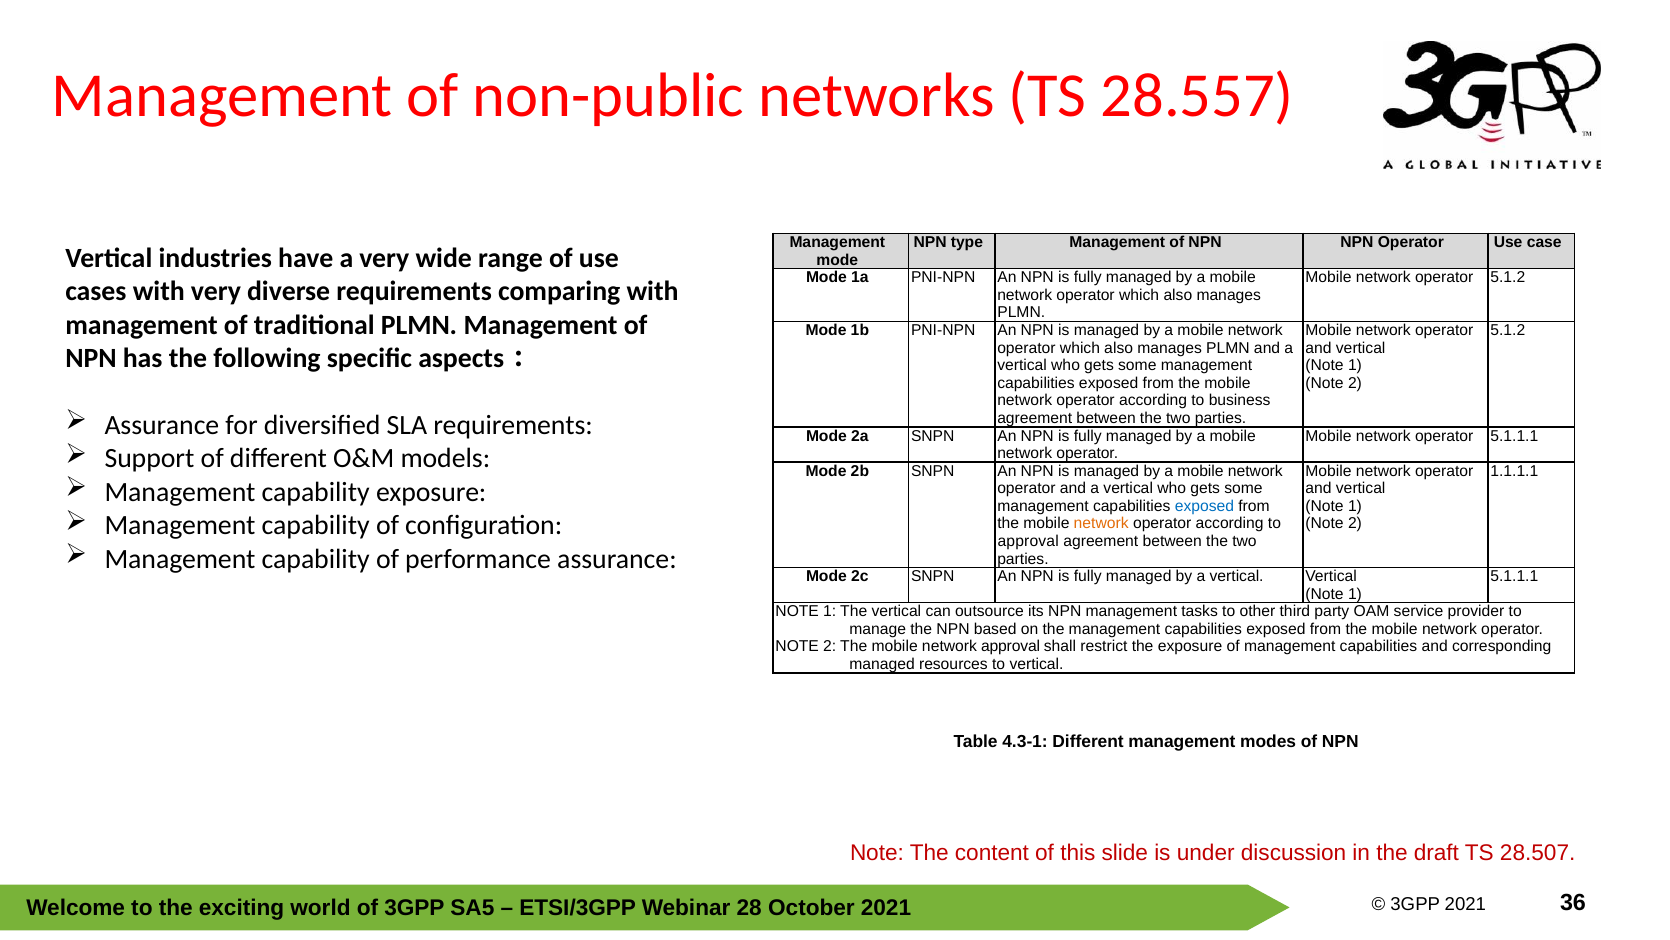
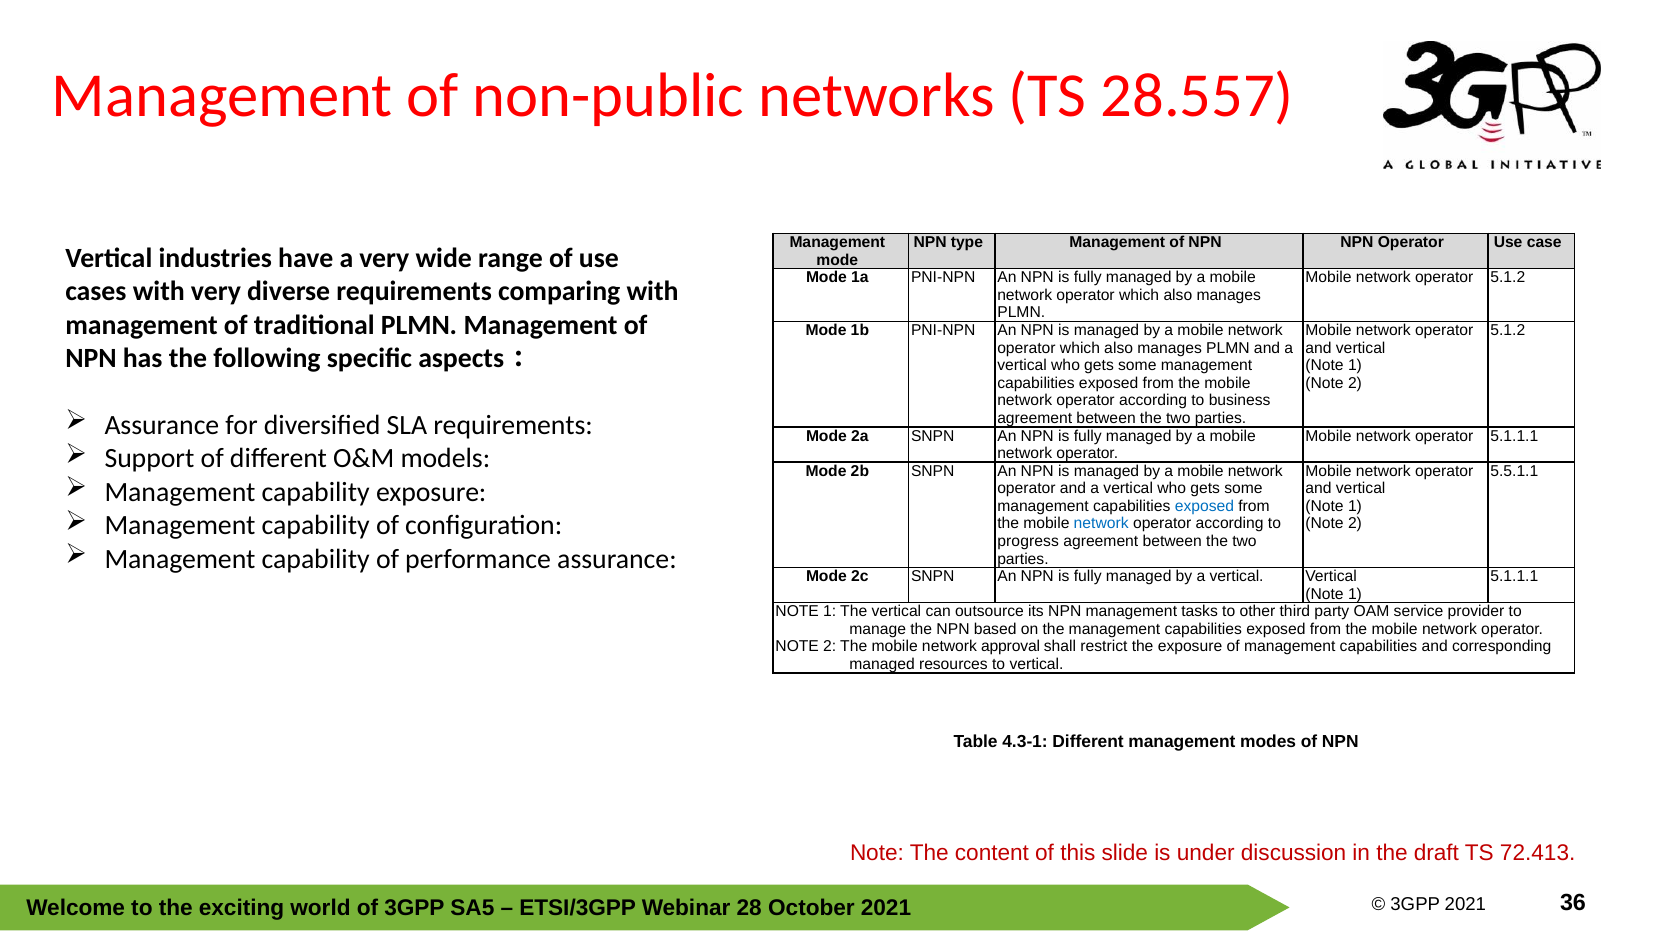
1.1.1.1: 1.1.1.1 -> 5.5.1.1
network at (1101, 523) colour: orange -> blue
approval at (1028, 541): approval -> progress
28.507: 28.507 -> 72.413
